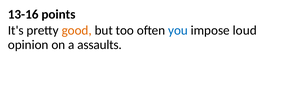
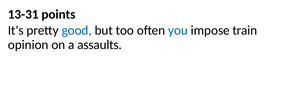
13-16: 13-16 -> 13-31
good colour: orange -> blue
loud: loud -> train
